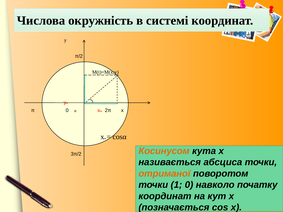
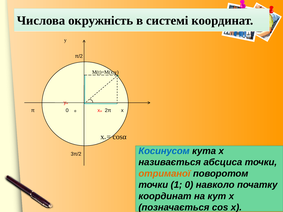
Косинусом colour: orange -> blue
